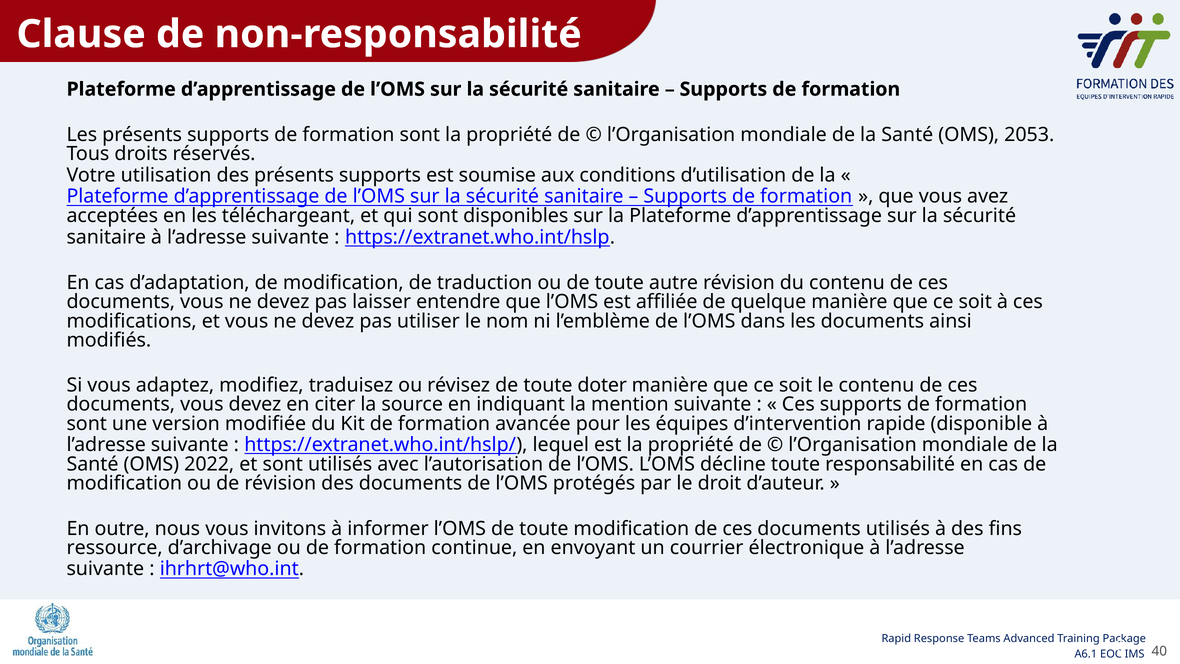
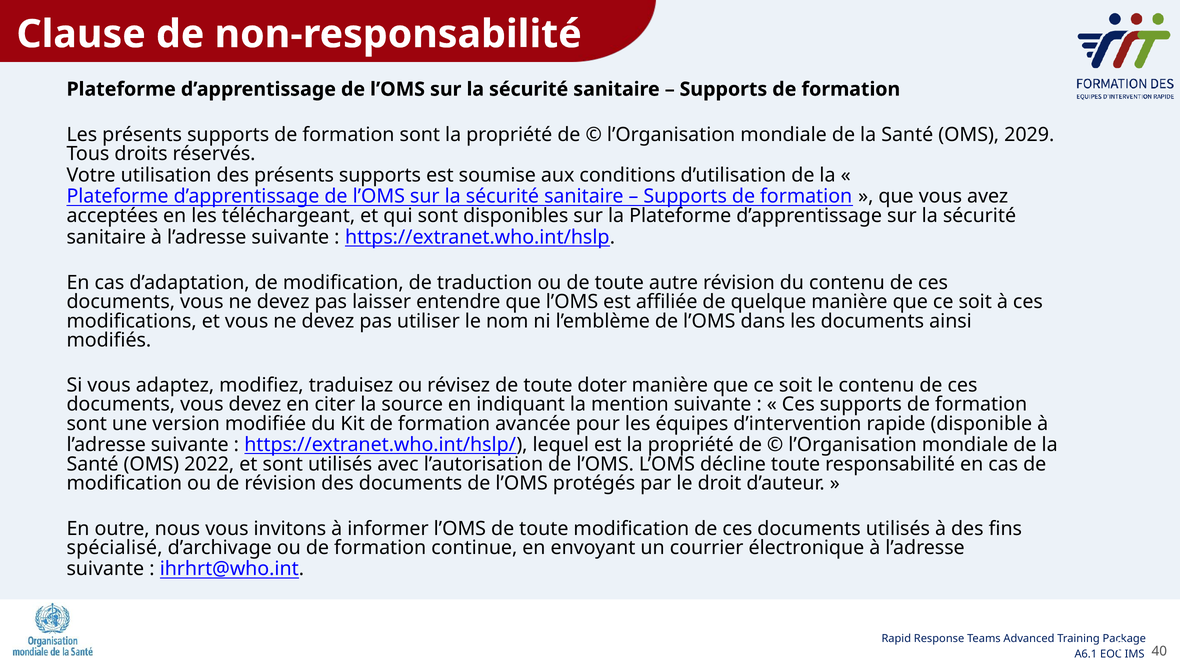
2053: 2053 -> 2029
ressource: ressource -> spécialisé
